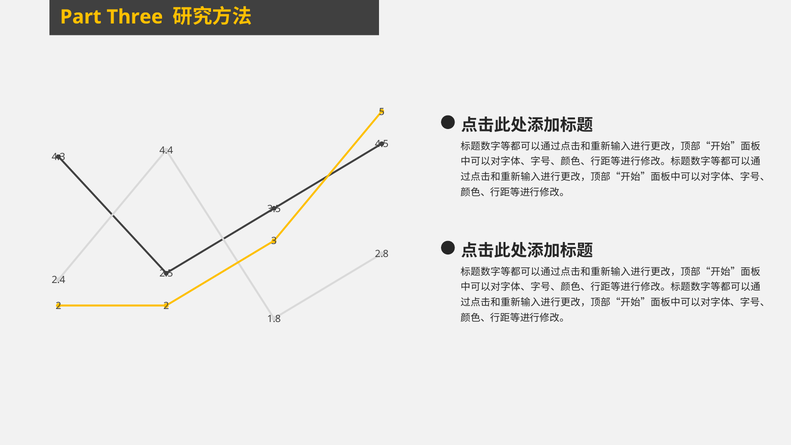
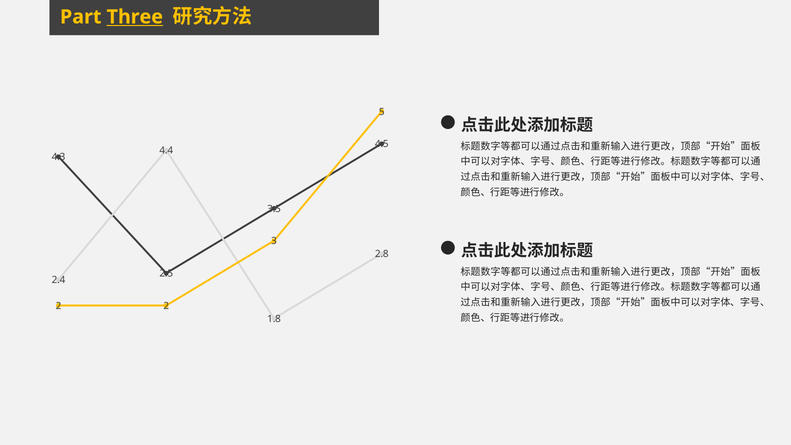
Three underline: none -> present
